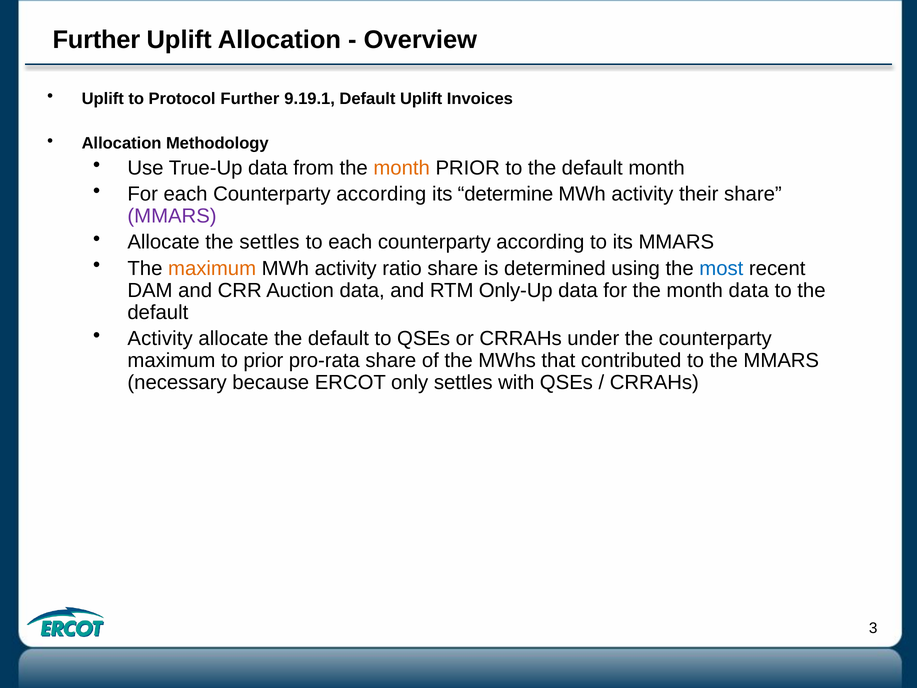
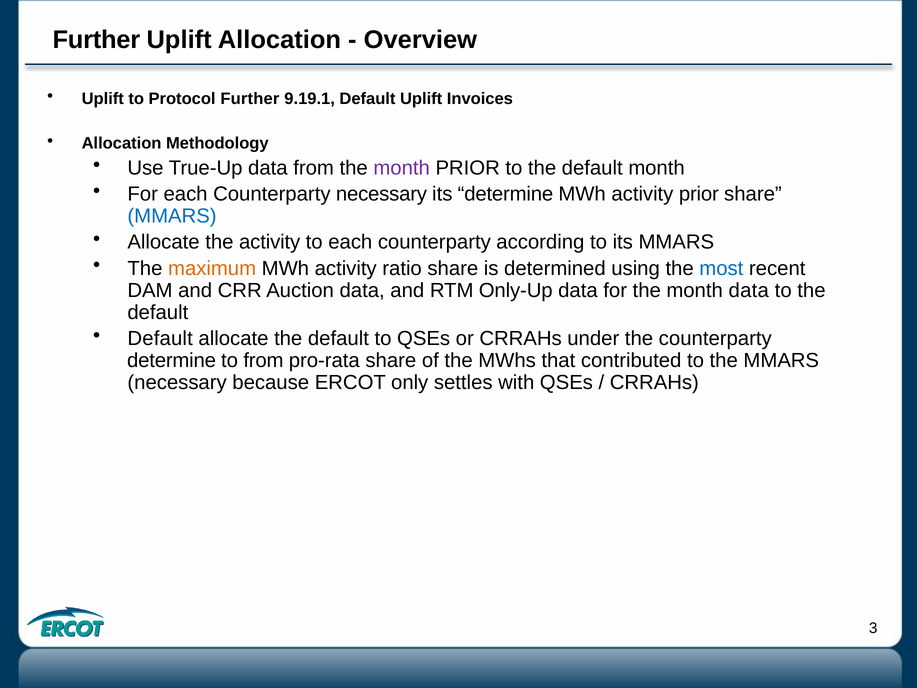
month at (402, 168) colour: orange -> purple
For each Counterparty according: according -> necessary
activity their: their -> prior
MMARS at (172, 216) colour: purple -> blue
the settles: settles -> activity
Activity at (160, 338): Activity -> Default
maximum at (171, 360): maximum -> determine
to prior: prior -> from
